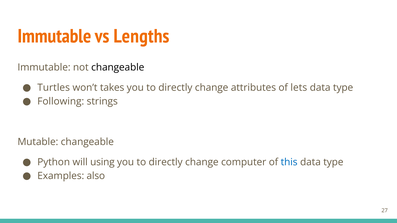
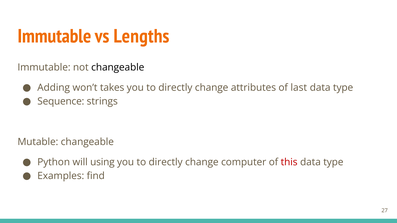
Turtles: Turtles -> Adding
lets: lets -> last
Following: Following -> Sequence
this colour: blue -> red
also: also -> find
